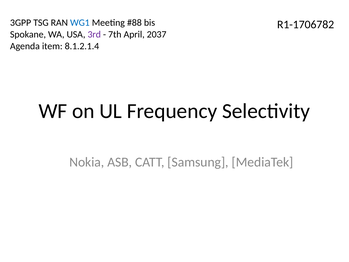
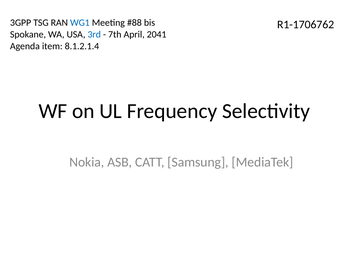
R1-1706782: R1-1706782 -> R1-1706762
3rd colour: purple -> blue
2037: 2037 -> 2041
